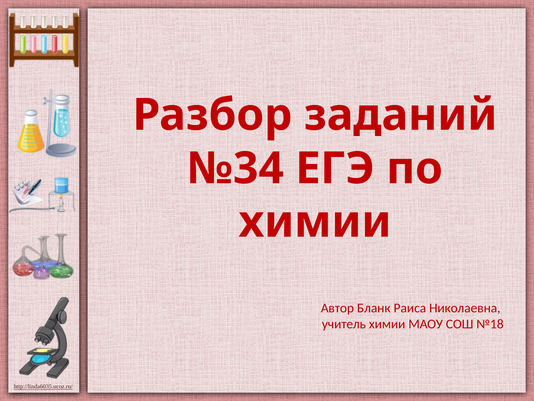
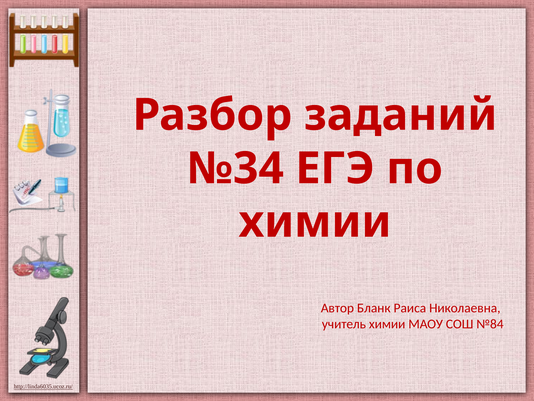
№18: №18 -> №84
